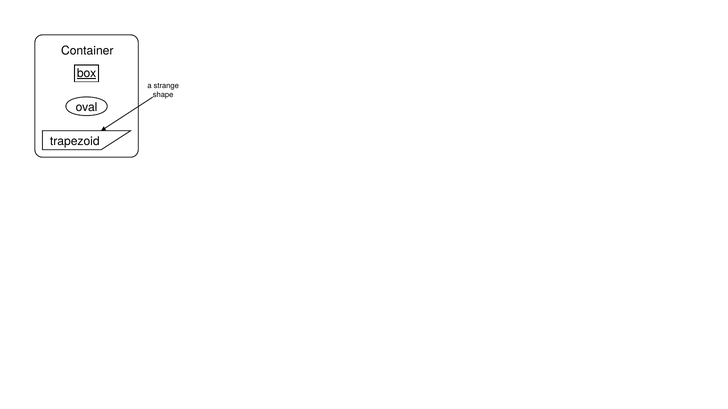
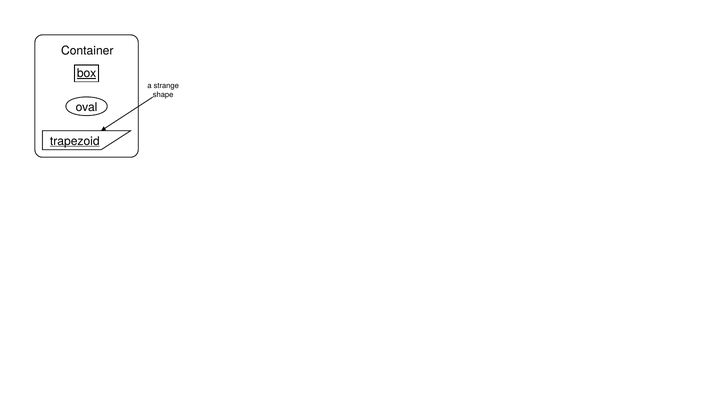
trapezoid underline: none -> present
